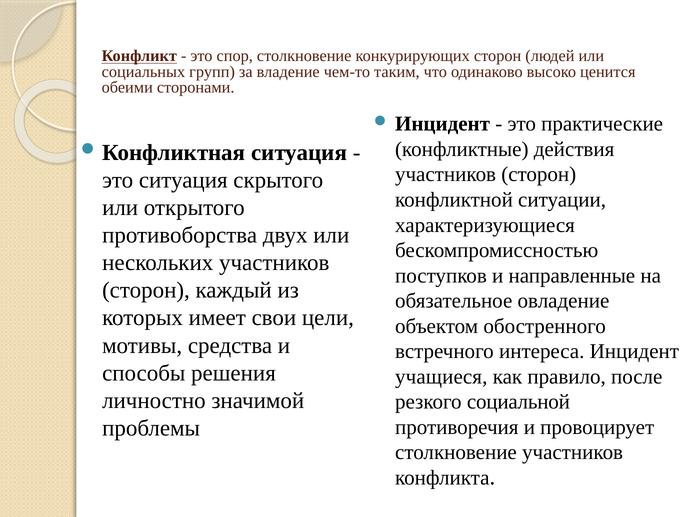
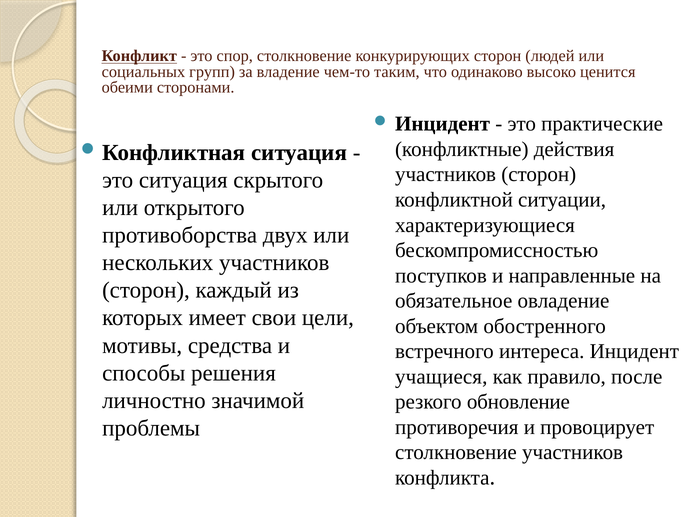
социальной: социальной -> обновление
